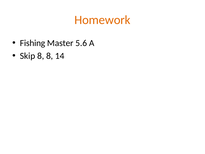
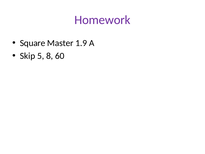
Homework colour: orange -> purple
Fishing: Fishing -> Square
5.6: 5.6 -> 1.9
Skip 8: 8 -> 5
14: 14 -> 60
